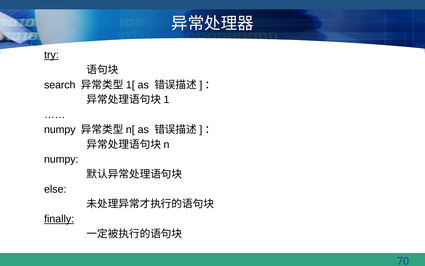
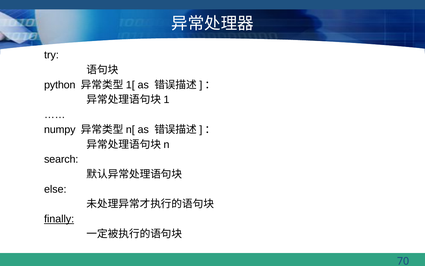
try underline: present -> none
search: search -> python
numpy at (61, 159): numpy -> search
